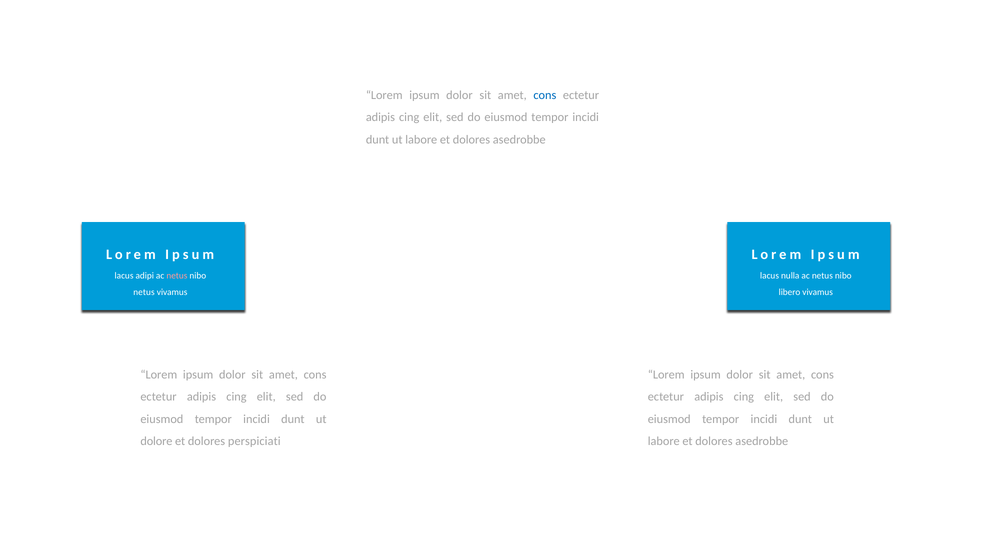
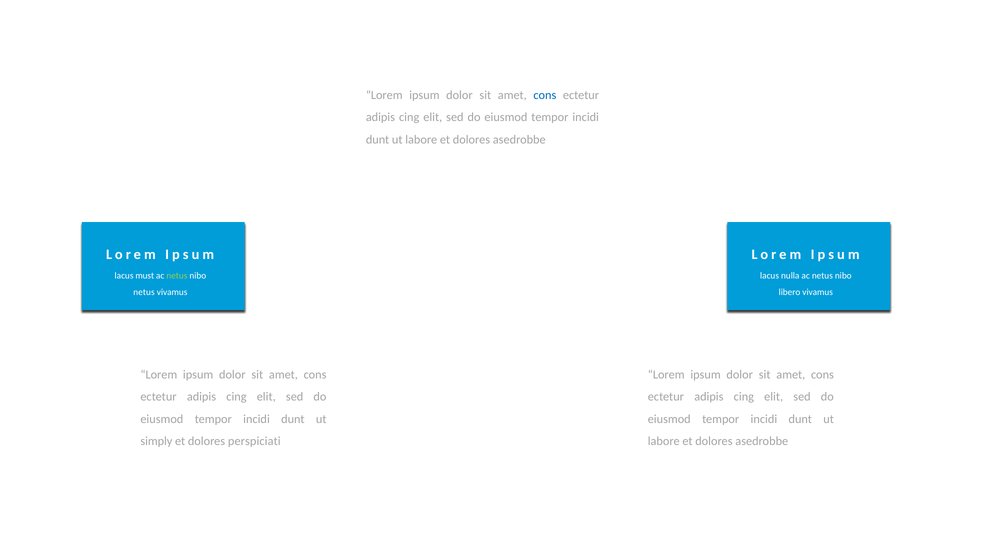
adipi: adipi -> must
netus at (177, 275) colour: pink -> light green
dolore: dolore -> simply
